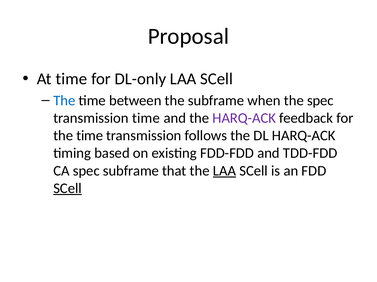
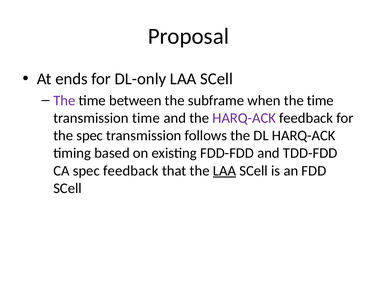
At time: time -> ends
The at (64, 101) colour: blue -> purple
when the spec: spec -> time
time at (90, 136): time -> spec
spec subframe: subframe -> feedback
SCell at (68, 189) underline: present -> none
